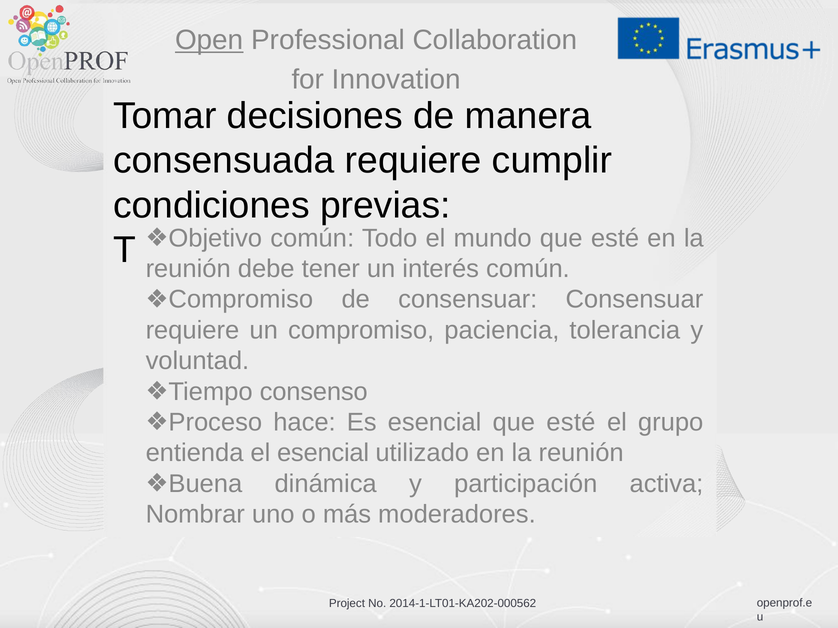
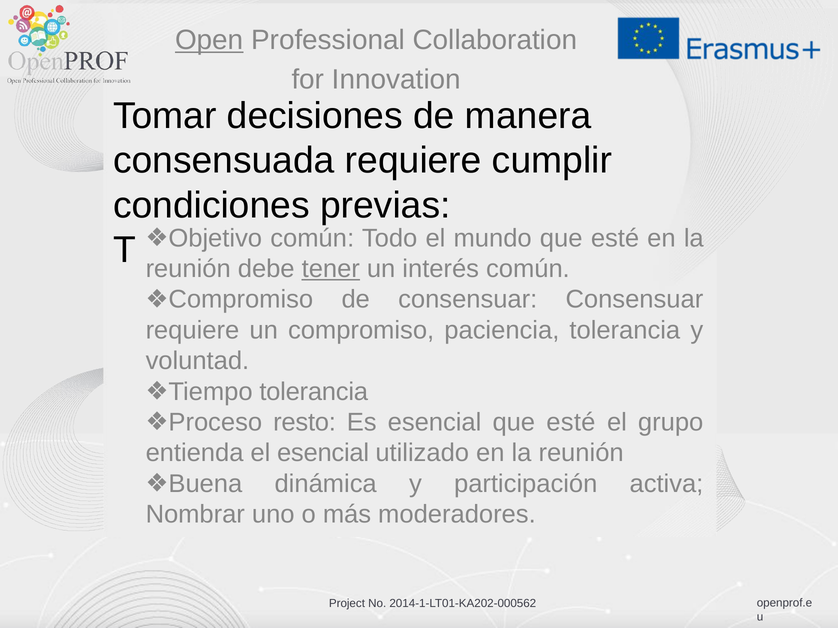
tener underline: none -> present
consenso at (314, 392): consenso -> tolerancia
hace: hace -> resto
